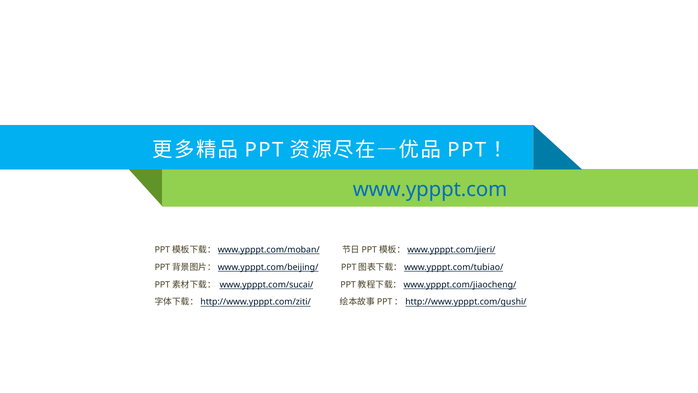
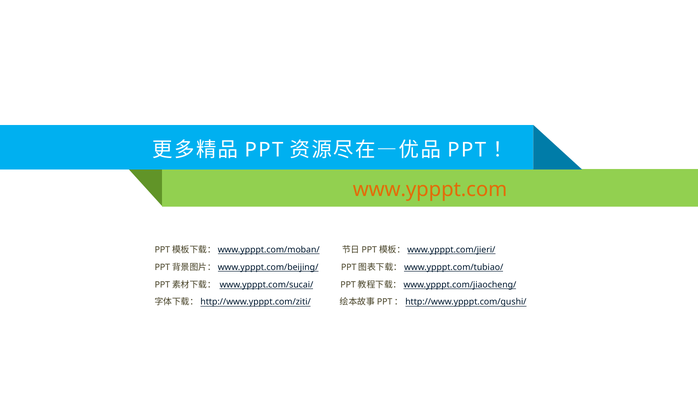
www.ypppt.com colour: blue -> orange
